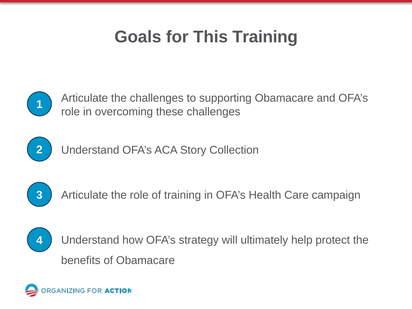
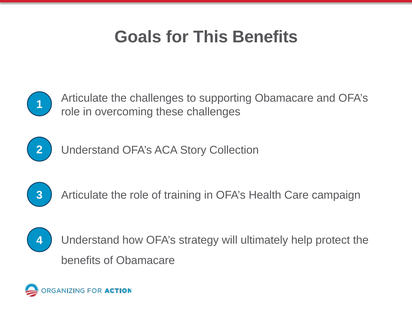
This Training: Training -> Benefits
